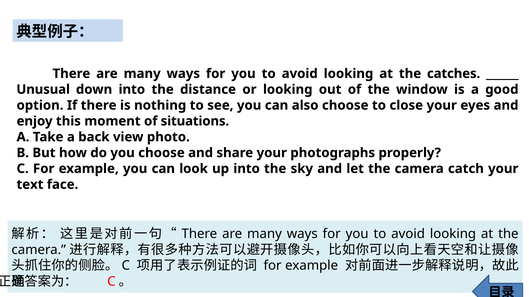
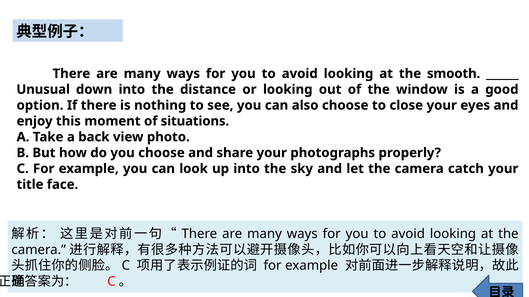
catches: catches -> smooth
text: text -> title
